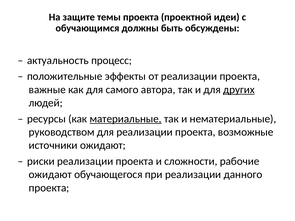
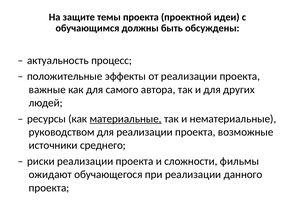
других underline: present -> none
источники ожидают: ожидают -> среднего
рабочие: рабочие -> фильмы
